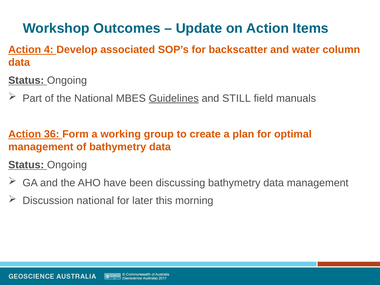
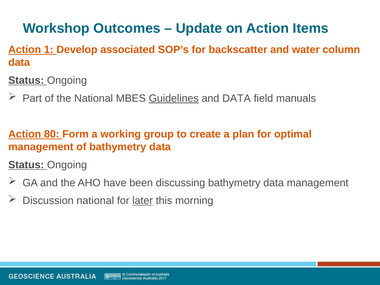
4: 4 -> 1
and STILL: STILL -> DATA
36: 36 -> 80
later underline: none -> present
